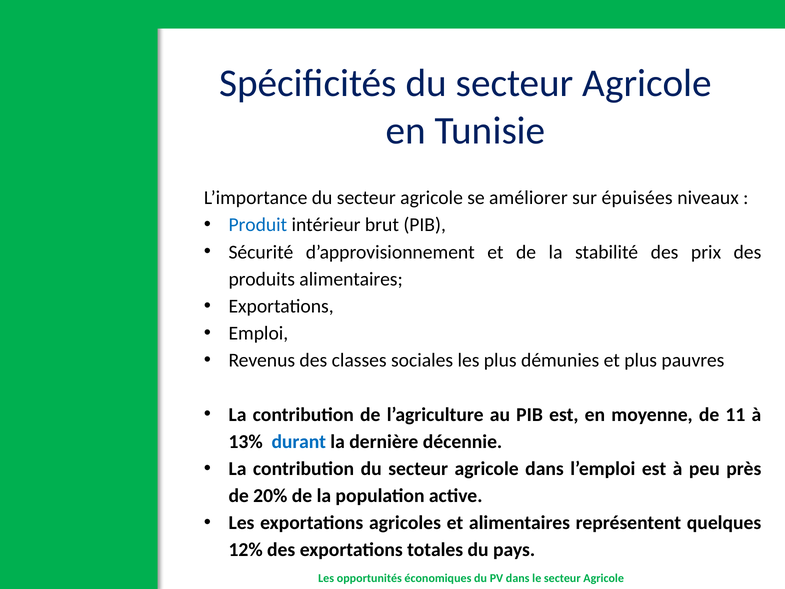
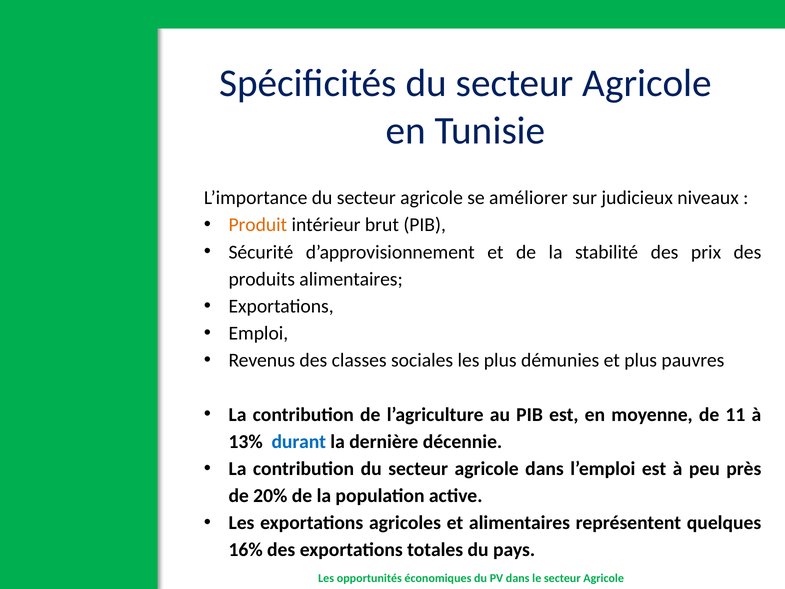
épuisées: épuisées -> judicieux
Produit colour: blue -> orange
12%: 12% -> 16%
